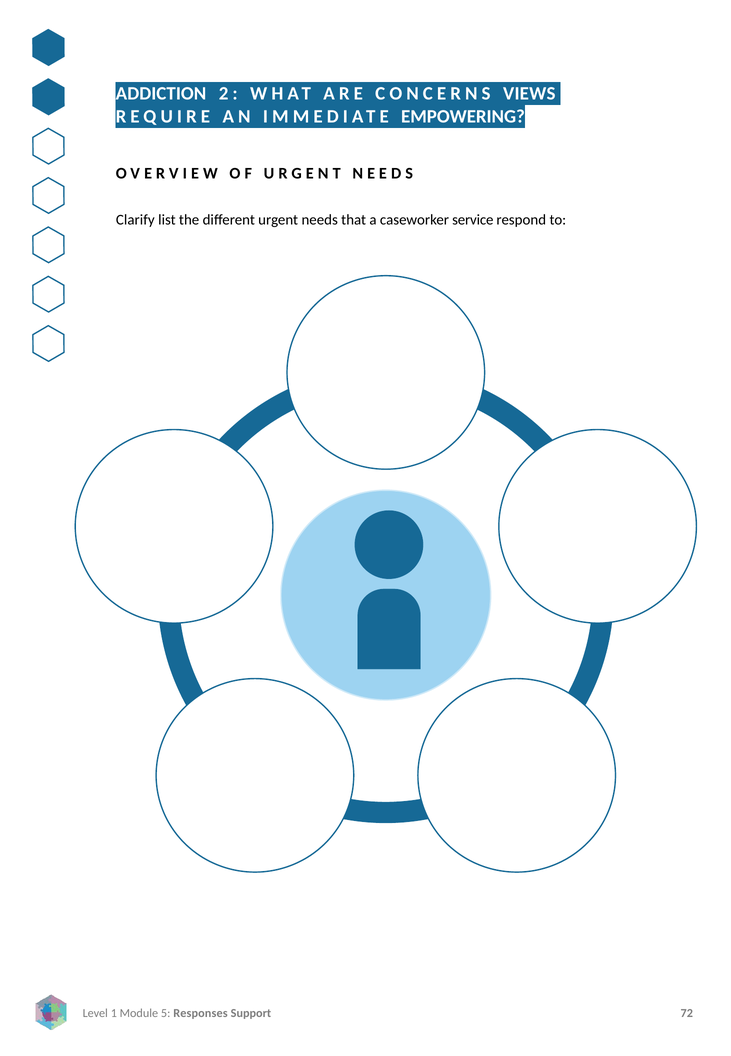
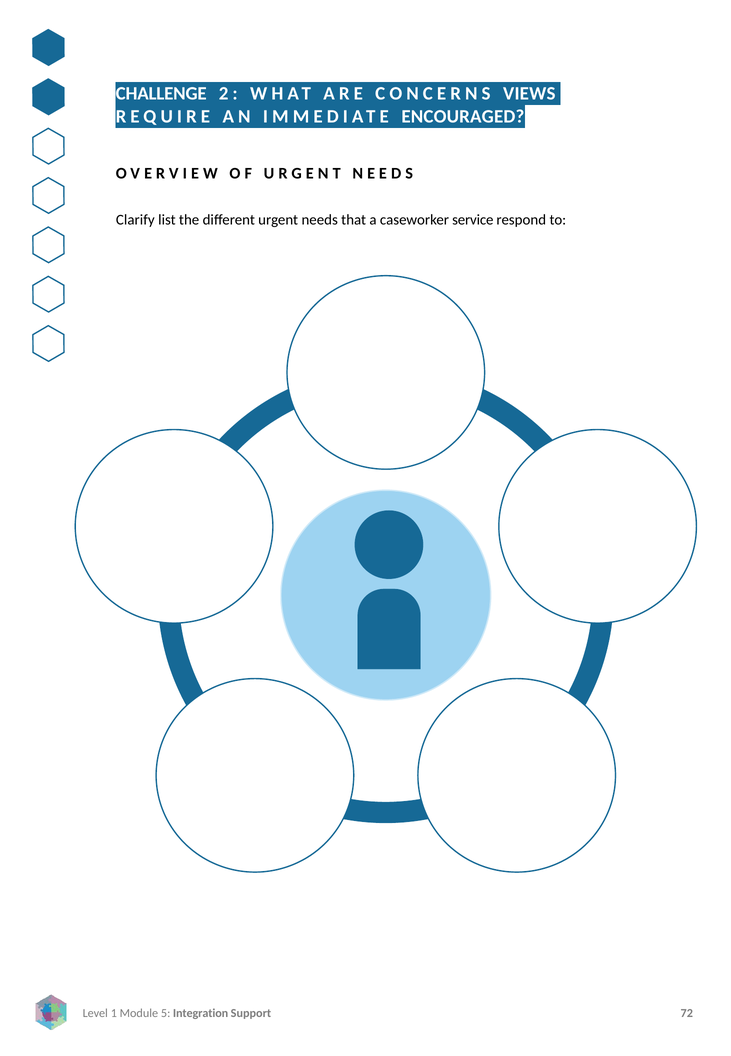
ADDICTION: ADDICTION -> CHALLENGE
EMPOWERING: EMPOWERING -> ENCOURAGED
Responses: Responses -> Integration
